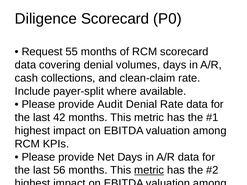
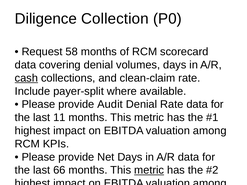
Diligence Scorecard: Scorecard -> Collection
55: 55 -> 58
cash at (26, 78) underline: none -> present
42: 42 -> 11
56: 56 -> 66
